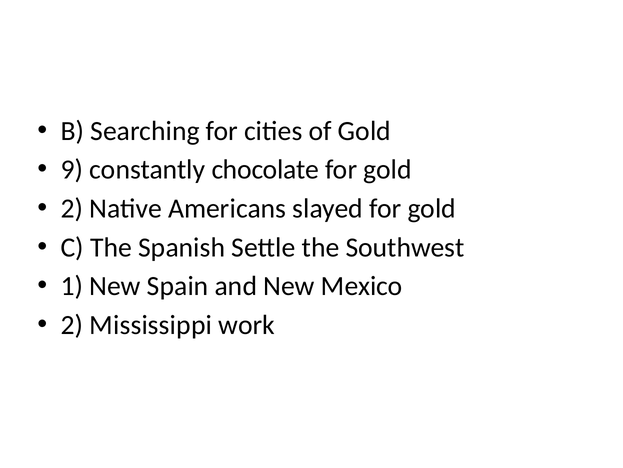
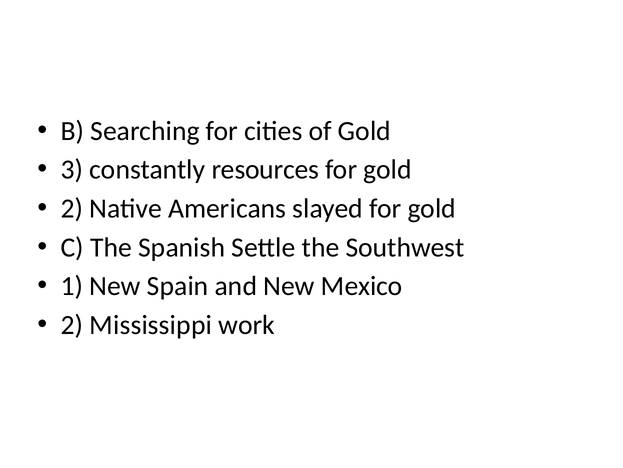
9: 9 -> 3
chocolate: chocolate -> resources
